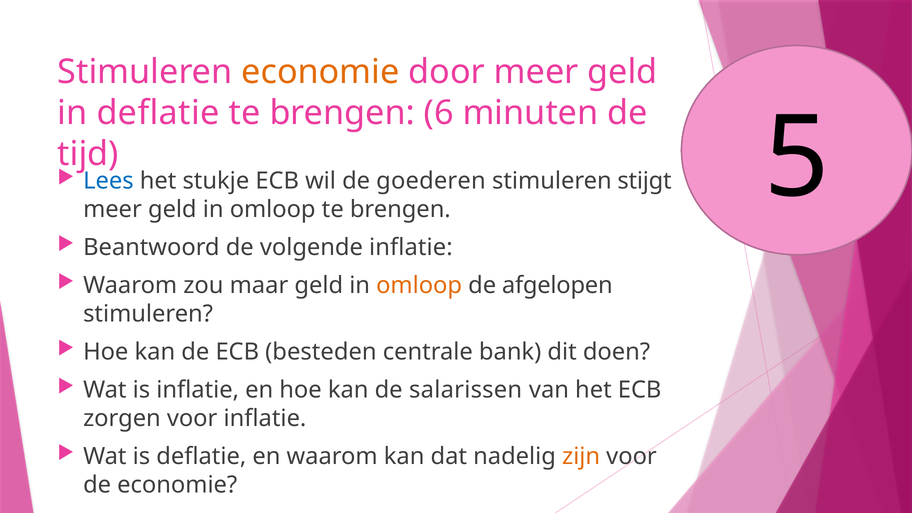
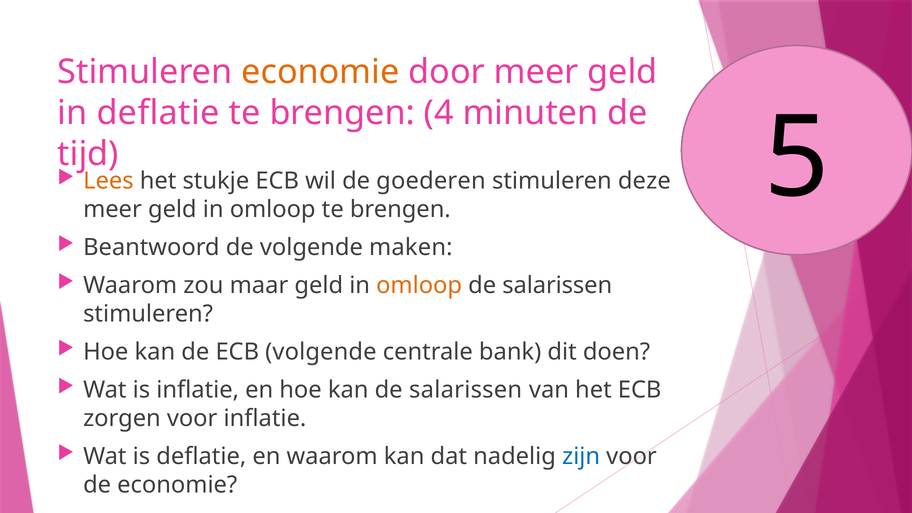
6: 6 -> 4
Lees colour: blue -> orange
stijgt: stijgt -> deze
volgende inflatie: inflatie -> maken
afgelopen at (557, 285): afgelopen -> salarissen
ECB besteden: besteden -> volgende
zijn colour: orange -> blue
